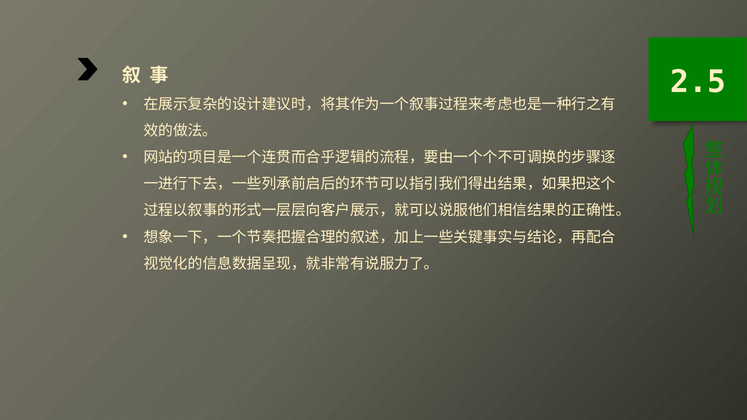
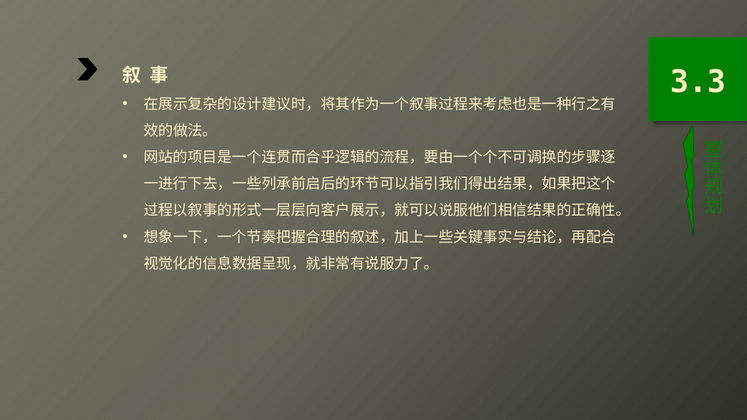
2.5: 2.5 -> 3.3
